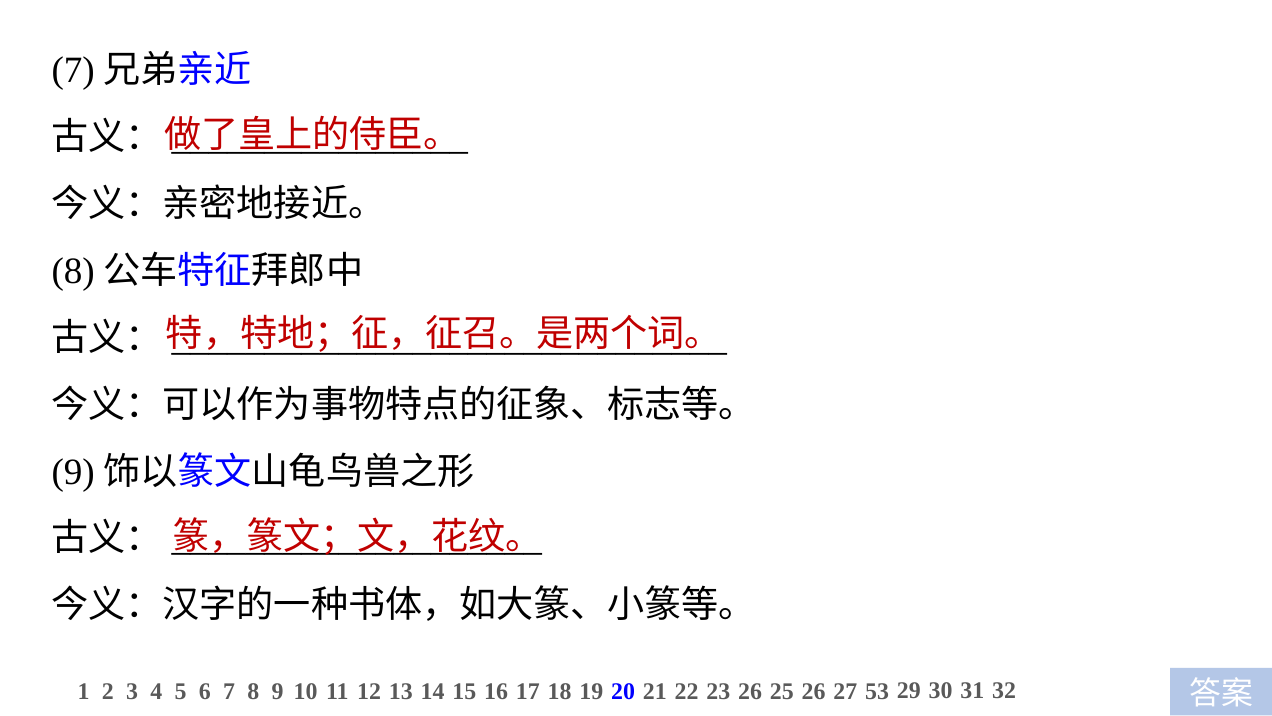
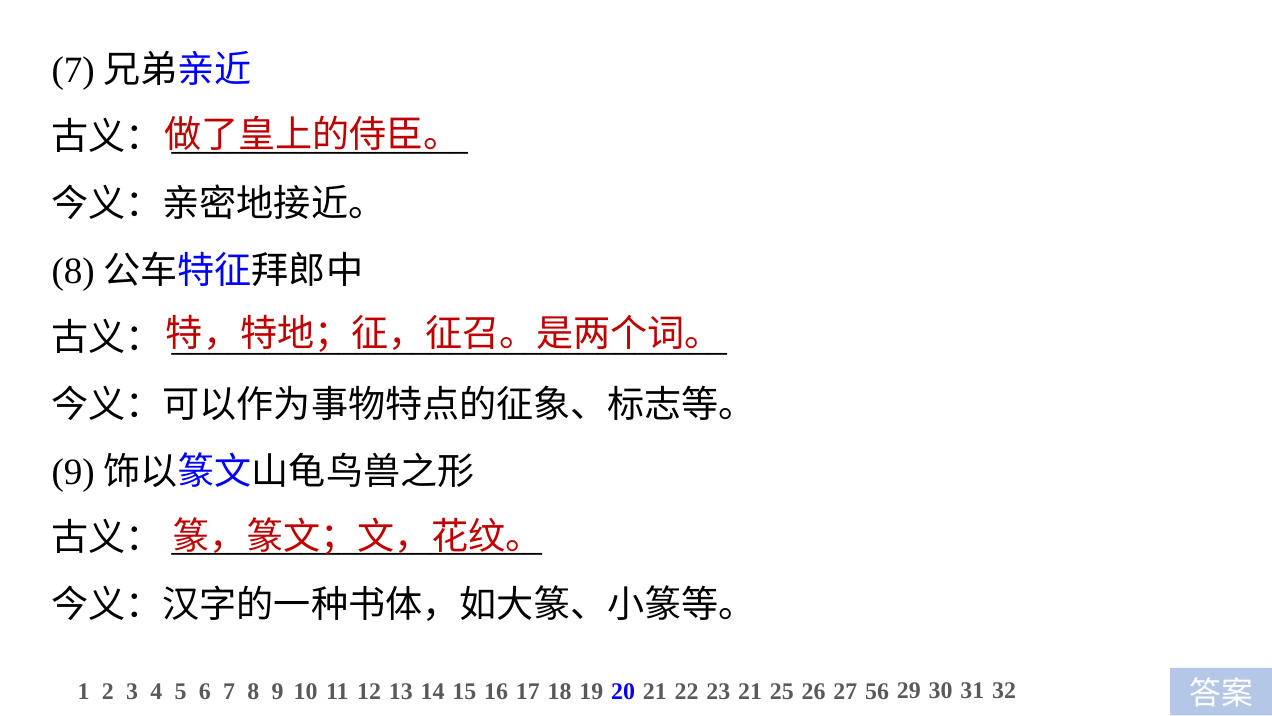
23 26: 26 -> 21
53: 53 -> 56
